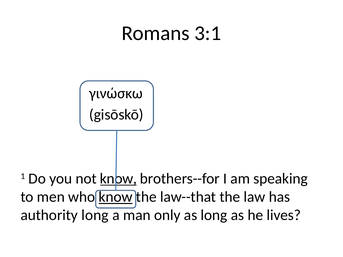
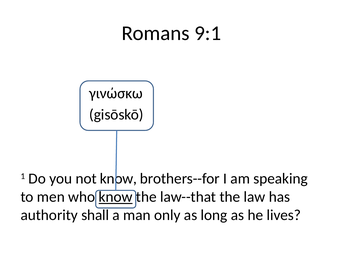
3:1: 3:1 -> 9:1
know at (118, 179) underline: present -> none
authority long: long -> shall
